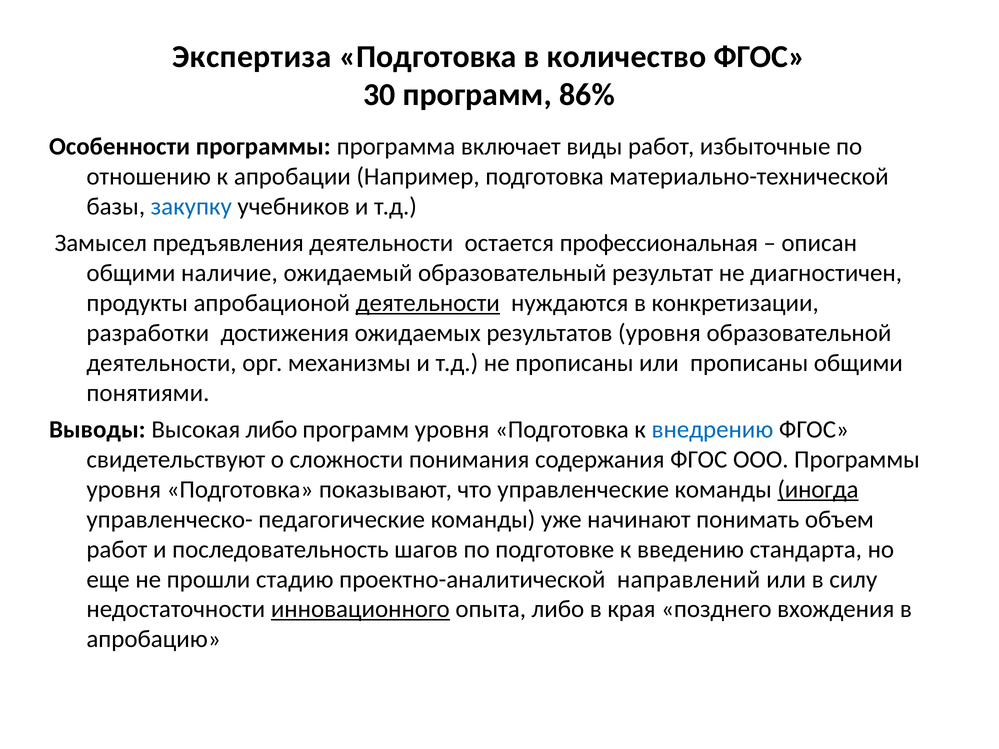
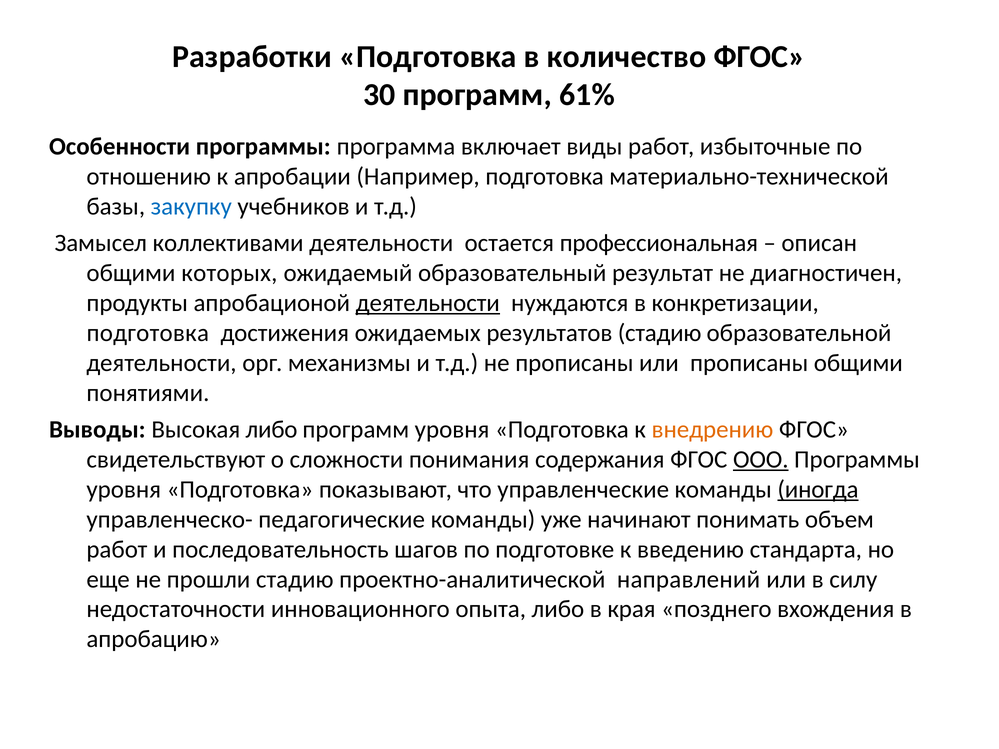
Экспертиза: Экспертиза -> Разработки
86%: 86% -> 61%
предъявления: предъявления -> коллективами
наличие: наличие -> которых
разработки at (148, 333): разработки -> подготовка
результатов уровня: уровня -> стадию
внедрению colour: blue -> orange
ООО underline: none -> present
инновационного underline: present -> none
